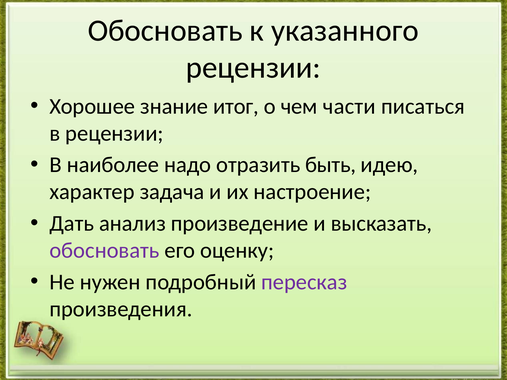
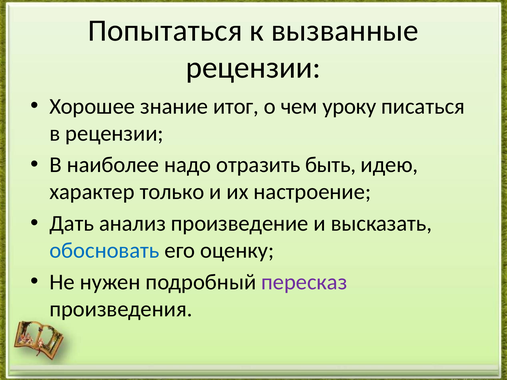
Обосновать at (165, 30): Обосновать -> Попытаться
указанного: указанного -> вызванные
части: части -> уроку
задача: задача -> только
обосновать at (104, 251) colour: purple -> blue
